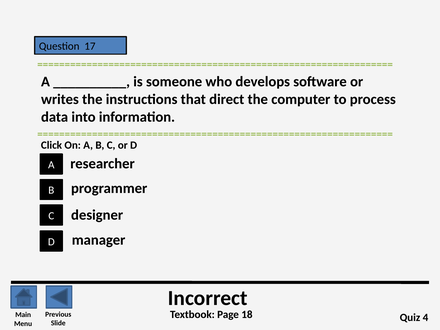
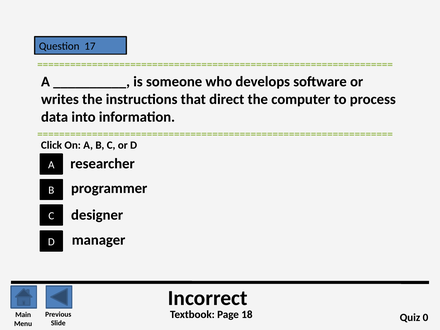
4: 4 -> 0
